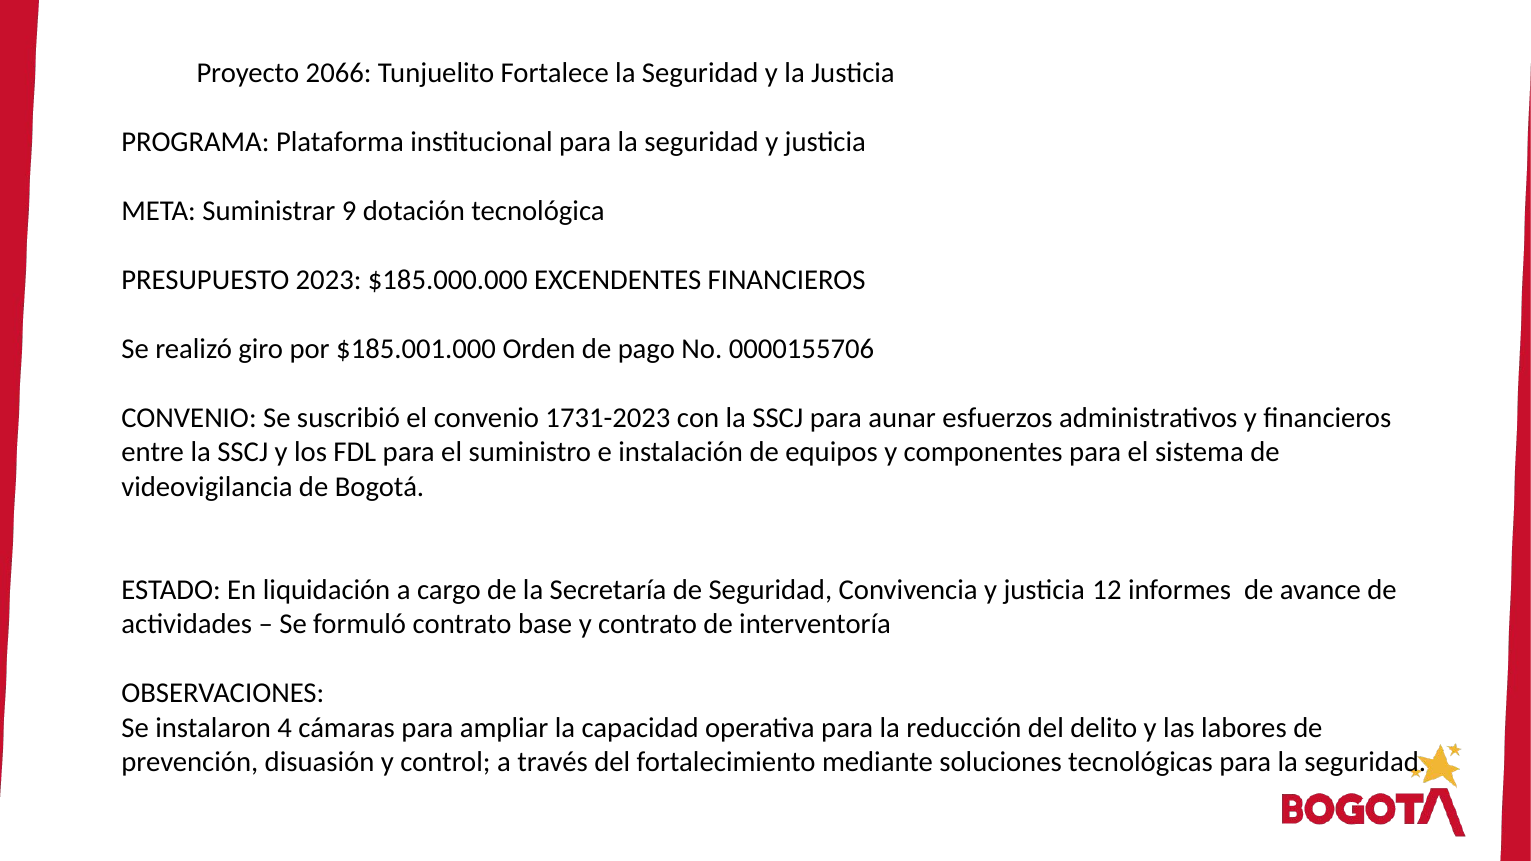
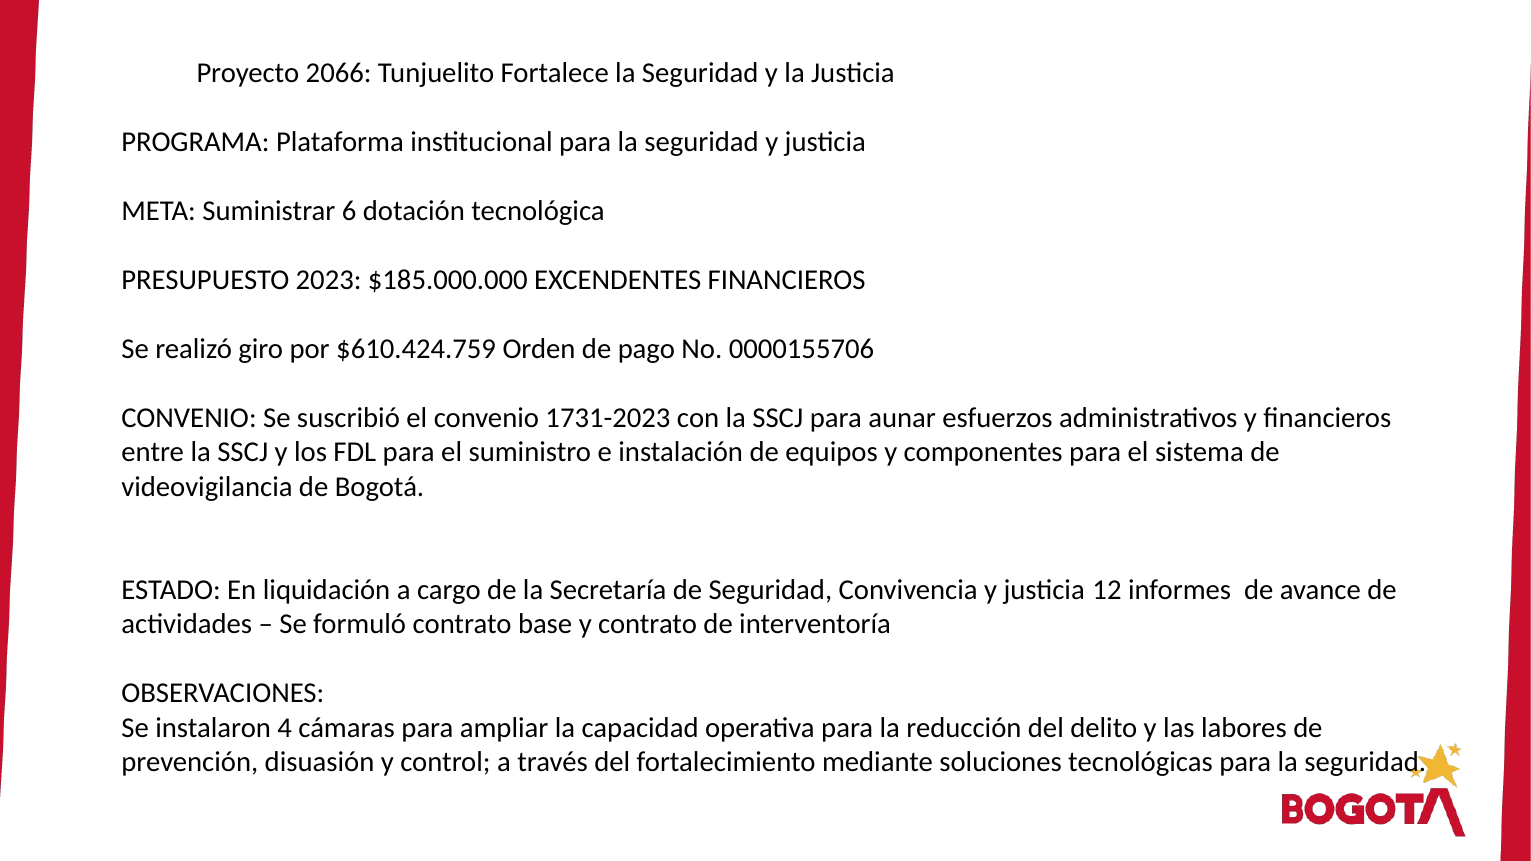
9: 9 -> 6
$185.001.000: $185.001.000 -> $610.424.759
